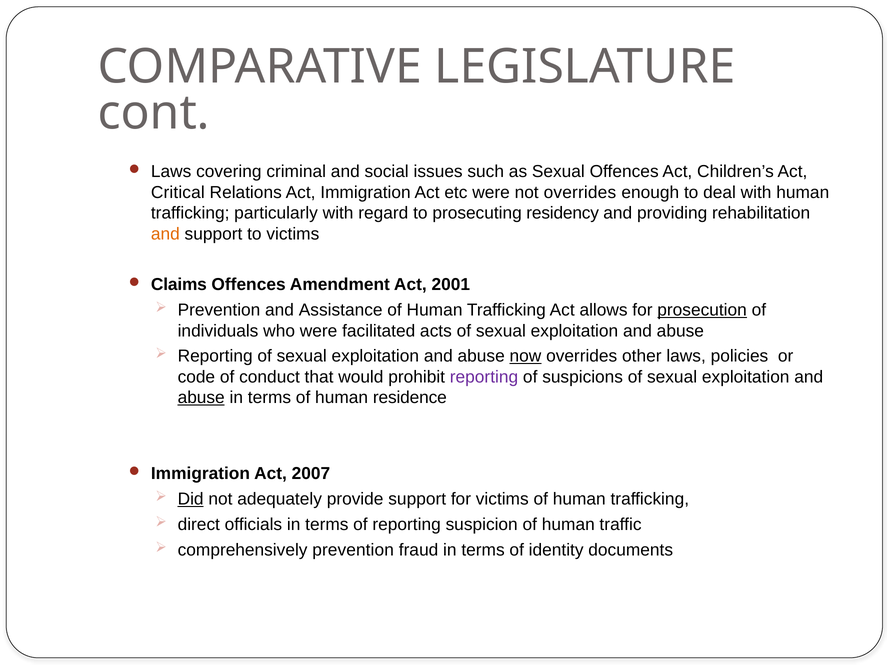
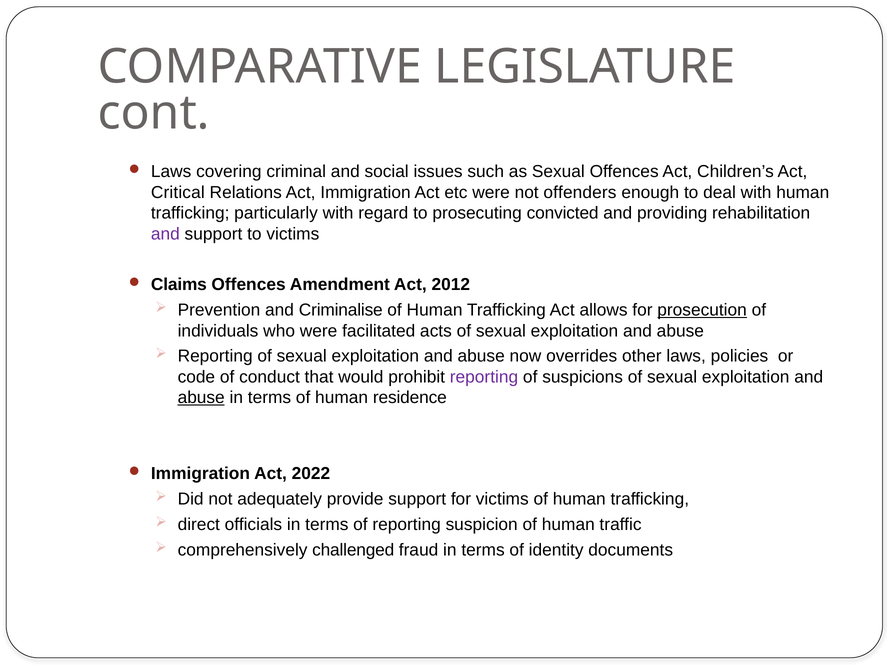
not overrides: overrides -> offenders
residency: residency -> convicted
and at (165, 234) colour: orange -> purple
2001: 2001 -> 2012
Assistance: Assistance -> Criminalise
now underline: present -> none
2007: 2007 -> 2022
Did underline: present -> none
comprehensively prevention: prevention -> challenged
